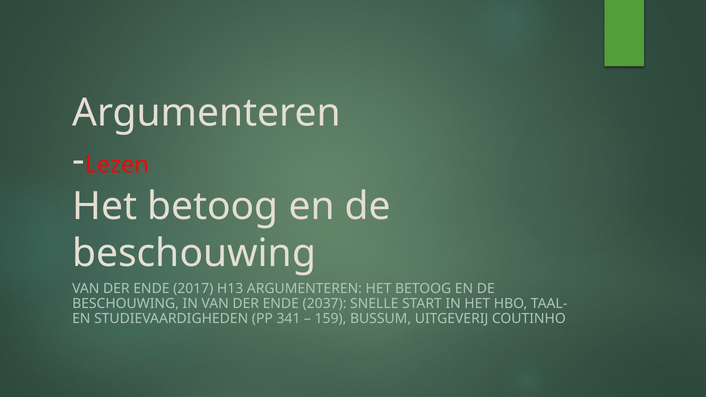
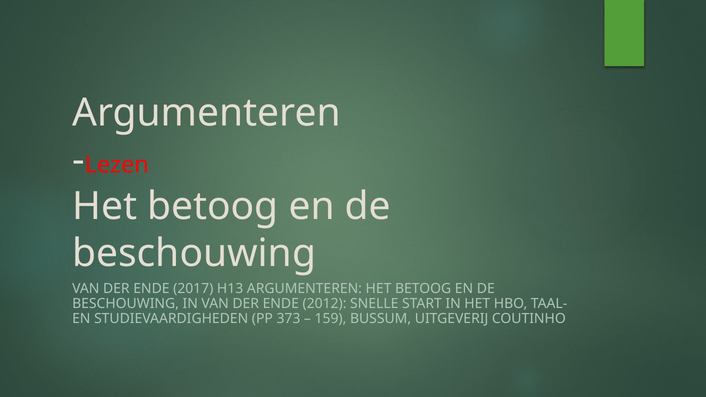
2037: 2037 -> 2012
341: 341 -> 373
